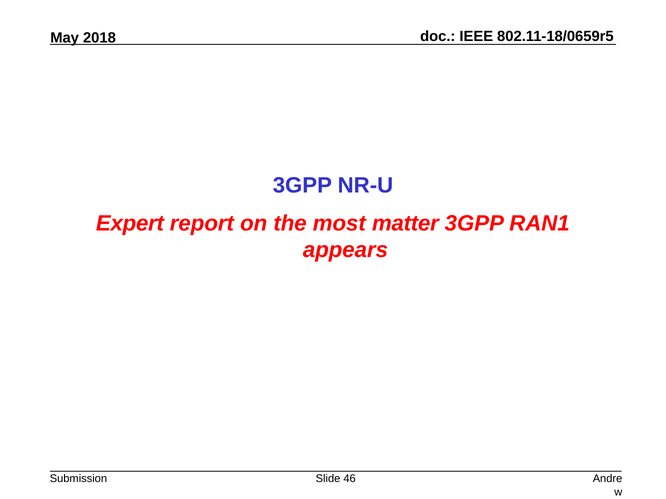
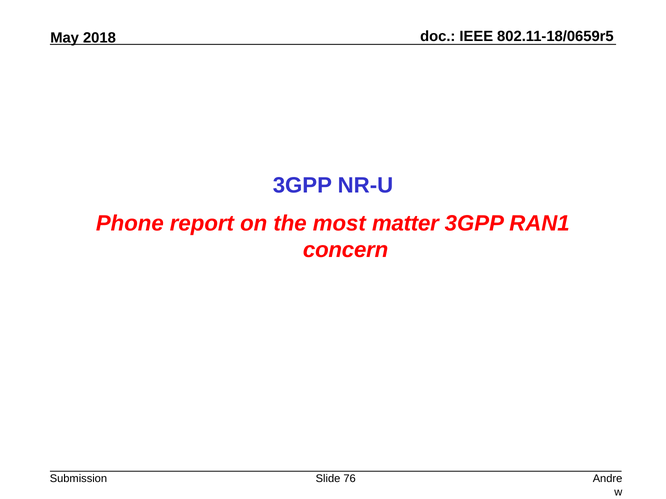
Expert: Expert -> Phone
appears: appears -> concern
46: 46 -> 76
